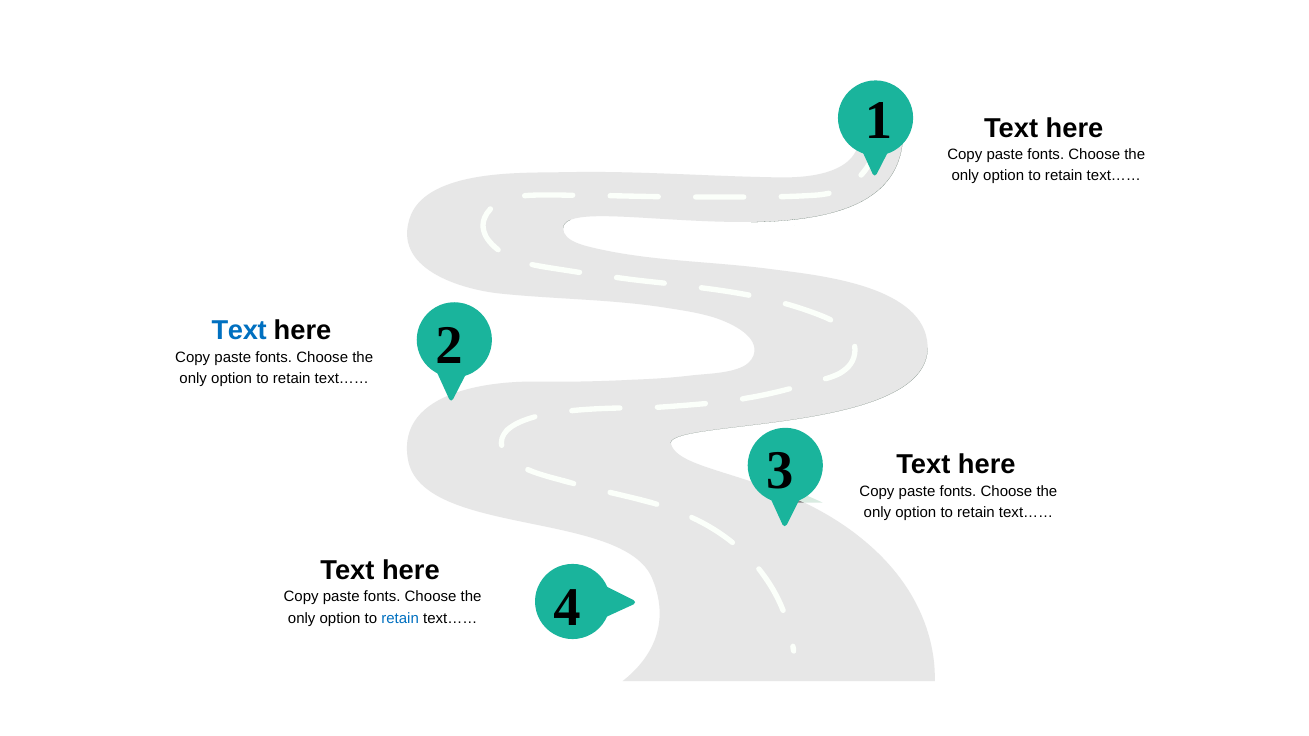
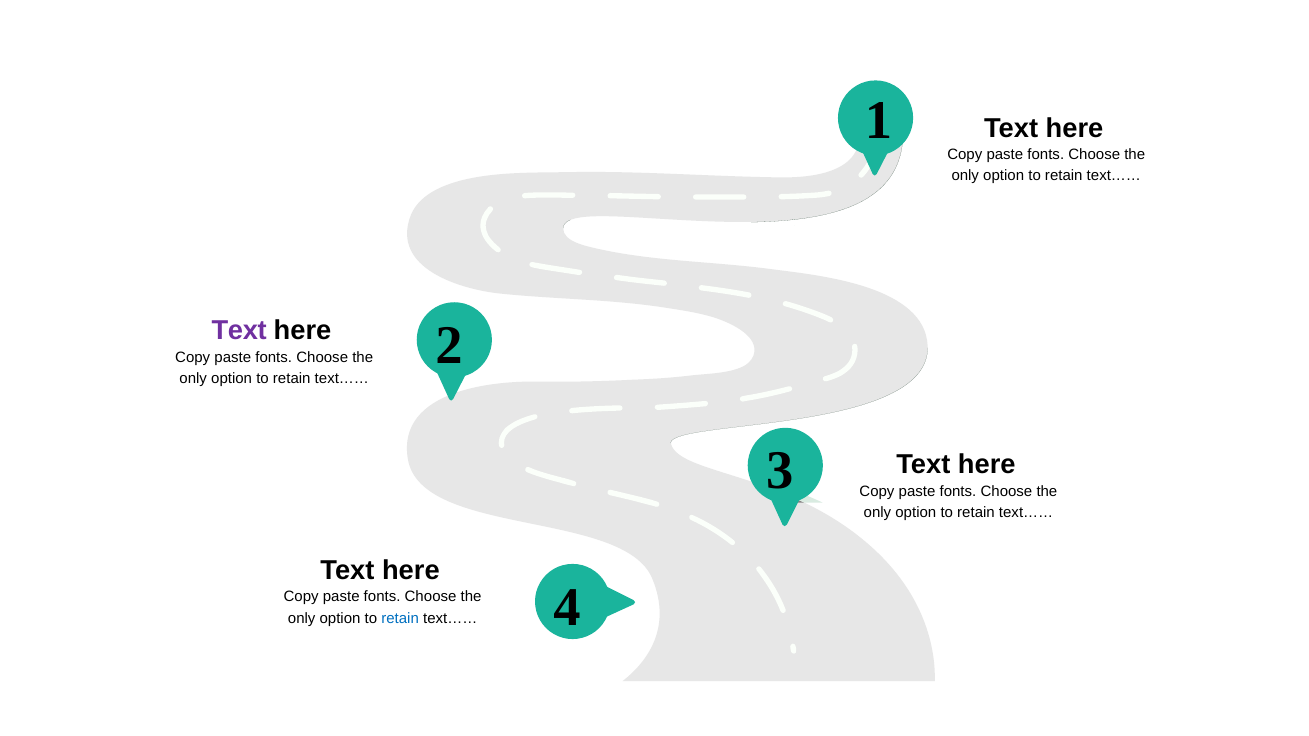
Text at (239, 331) colour: blue -> purple
